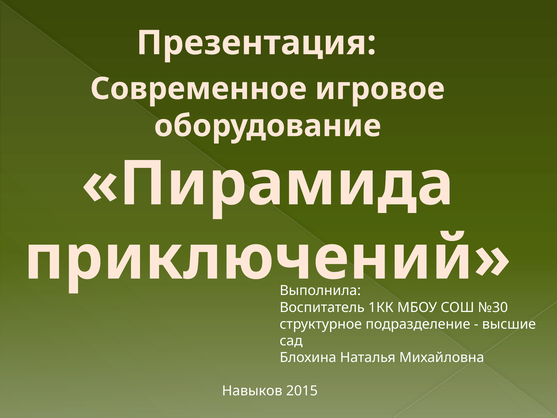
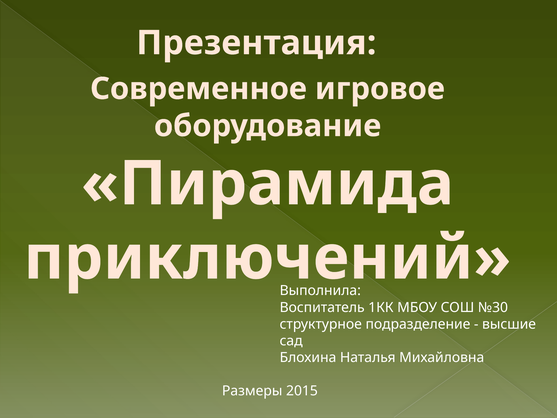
Навыков: Навыков -> Размеры
